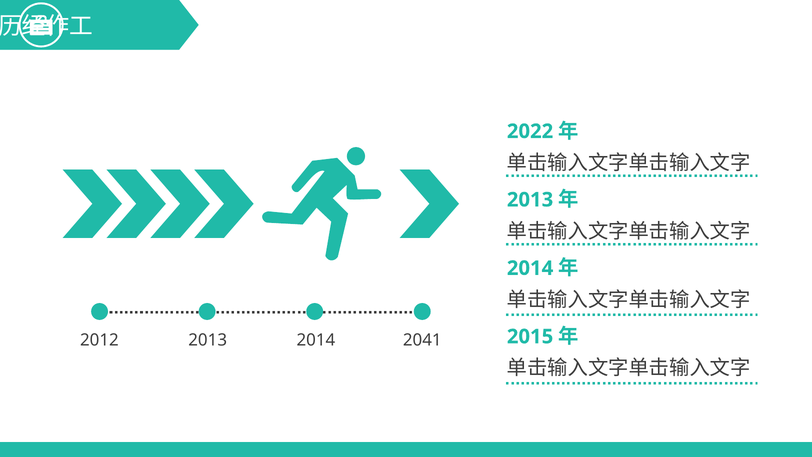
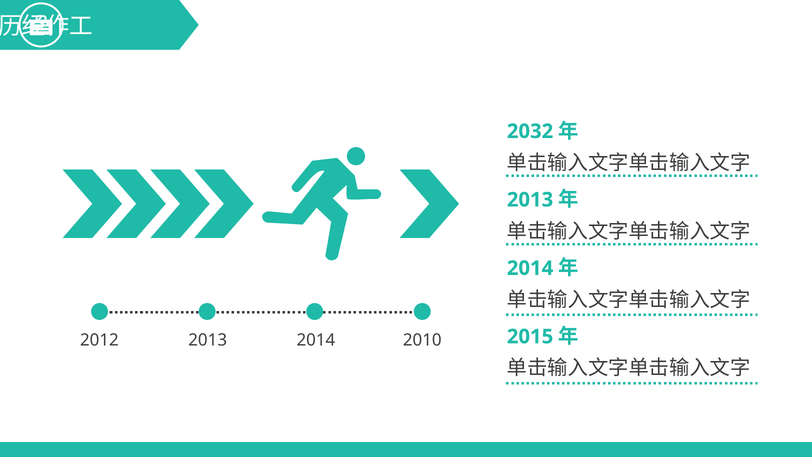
2022: 2022 -> 2032
2041: 2041 -> 2010
